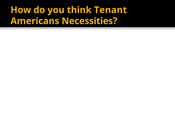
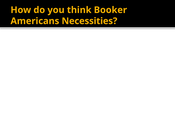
Tenant: Tenant -> Booker
